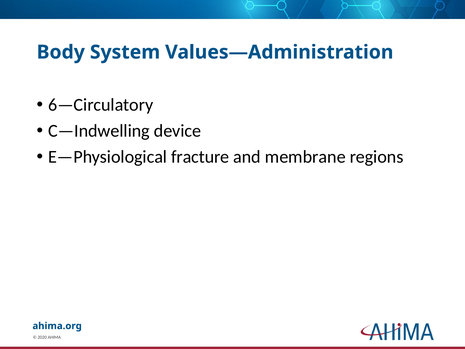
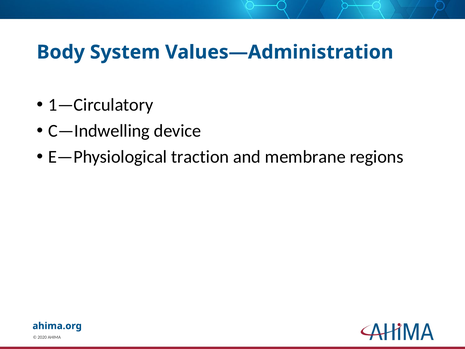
6—Circulatory: 6—Circulatory -> 1—Circulatory
fracture: fracture -> traction
